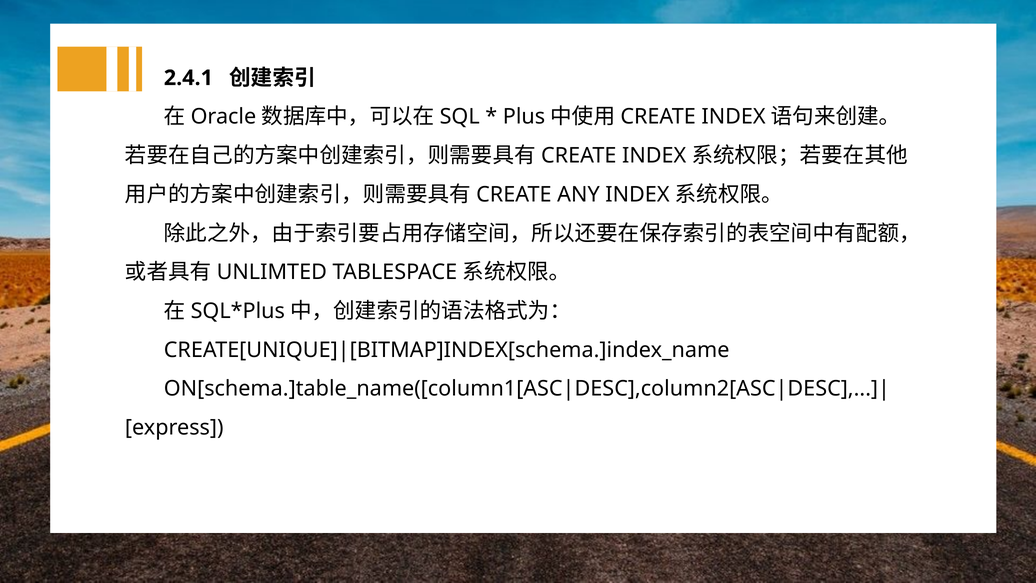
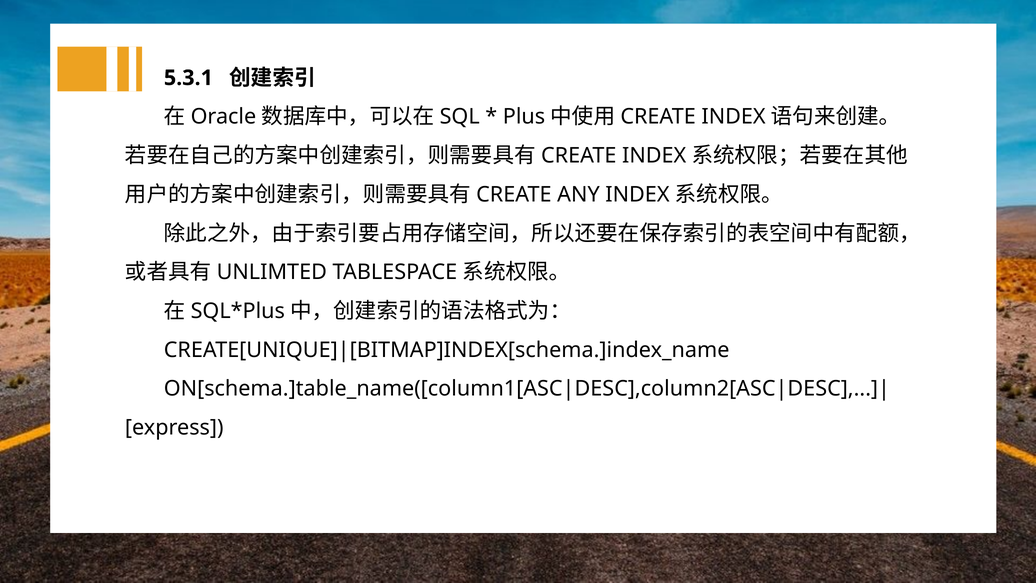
2.4.1: 2.4.1 -> 5.3.1
